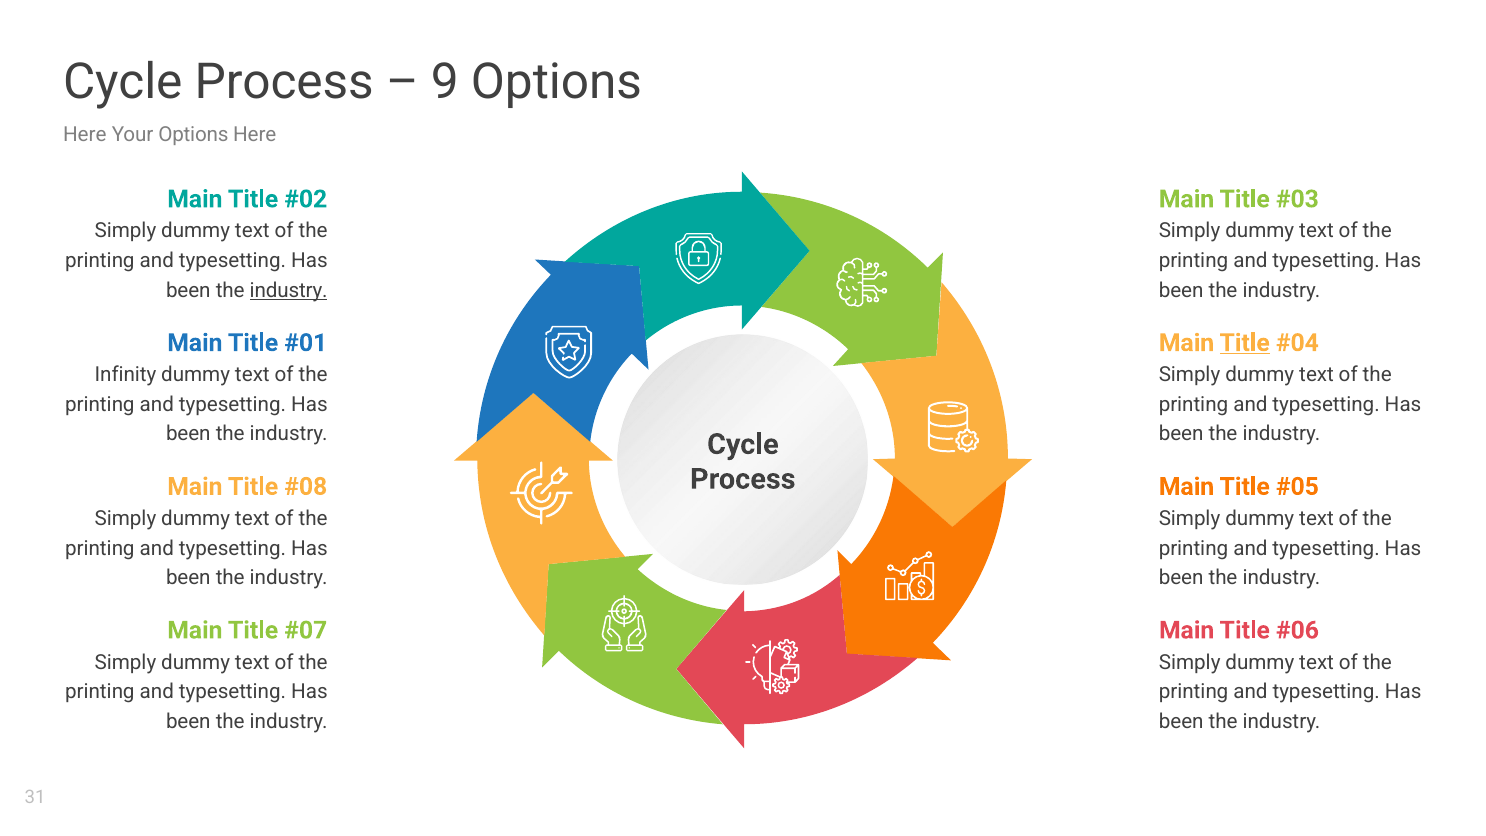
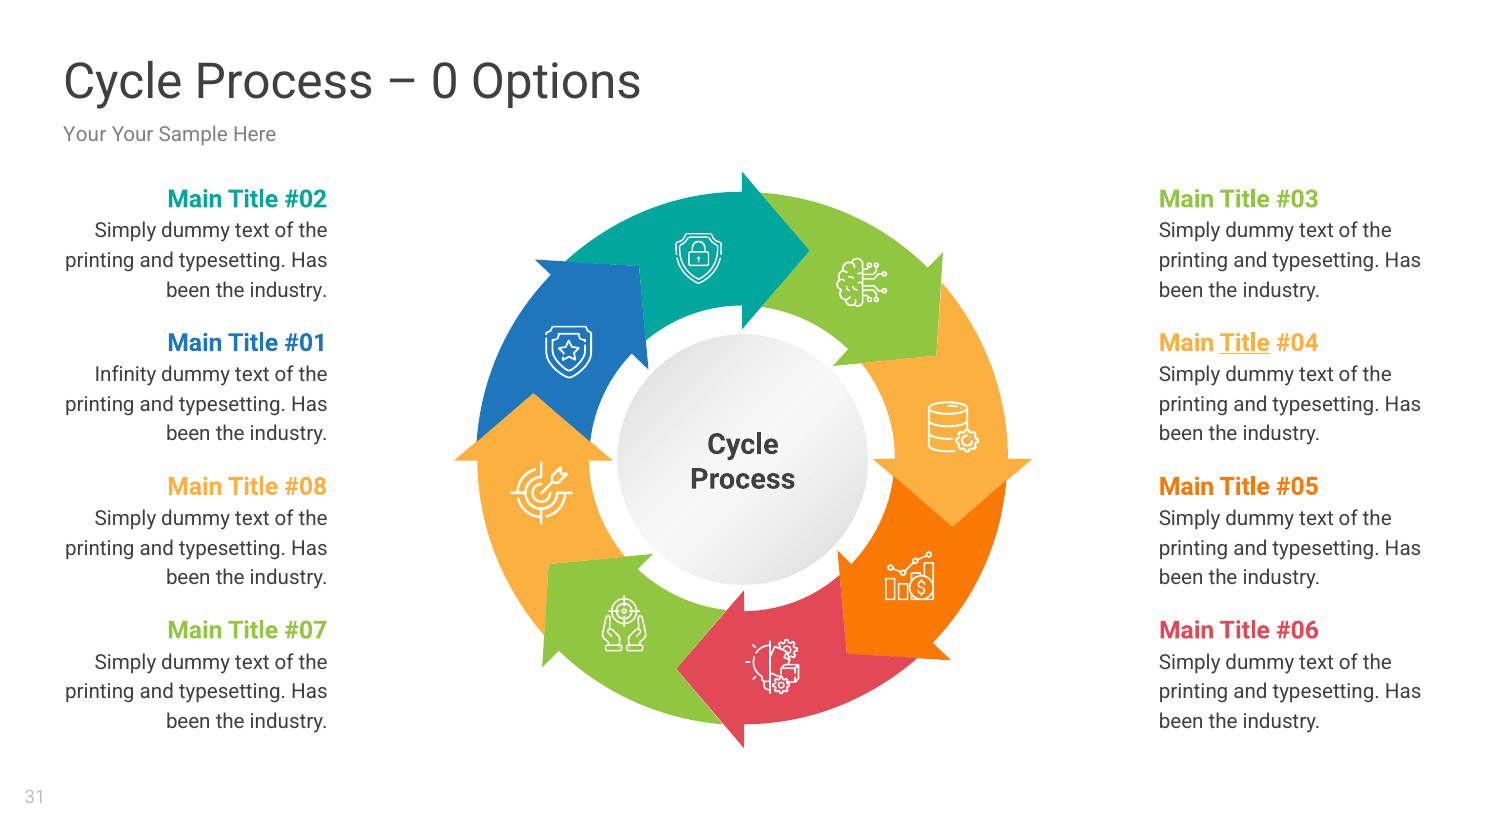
9: 9 -> 0
Here at (85, 134): Here -> Your
Your Options: Options -> Sample
industry at (289, 290) underline: present -> none
